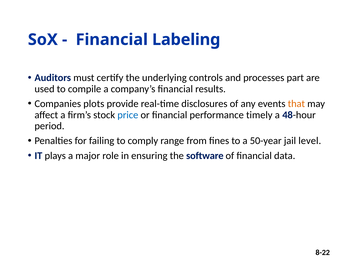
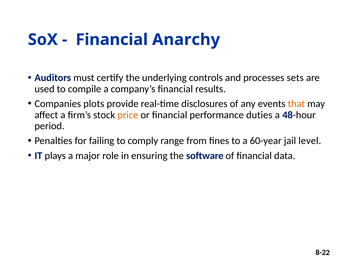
Labeling: Labeling -> Anarchy
part: part -> sets
price colour: blue -> orange
timely: timely -> duties
50-year: 50-year -> 60-year
